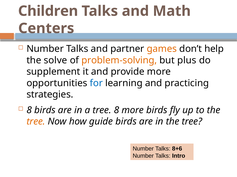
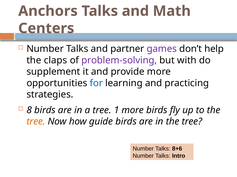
Children: Children -> Anchors
games colour: orange -> purple
solve: solve -> claps
problem-solving colour: orange -> purple
plus: plus -> with
tree 8: 8 -> 1
